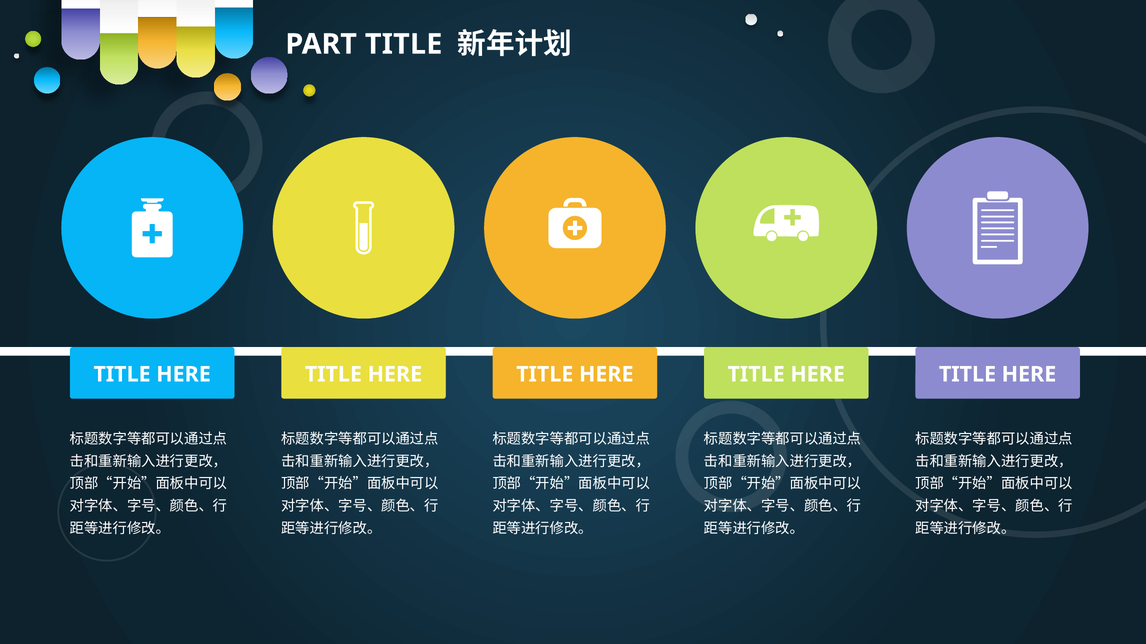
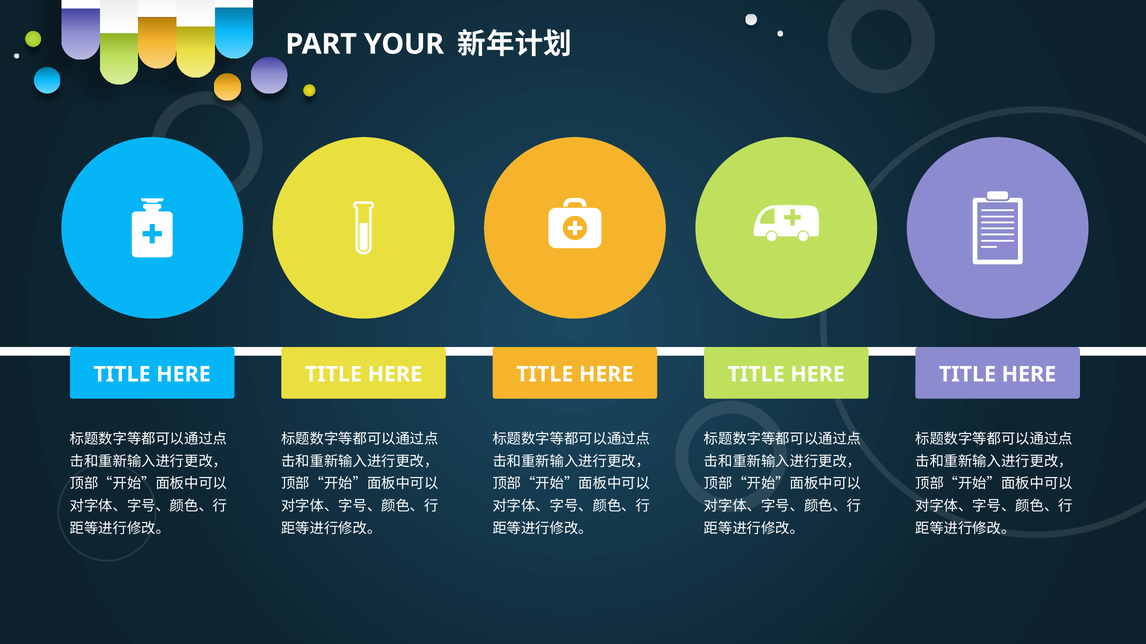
PART TITLE: TITLE -> YOUR
